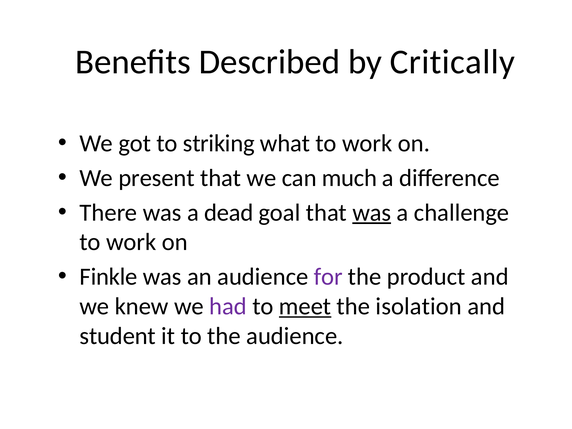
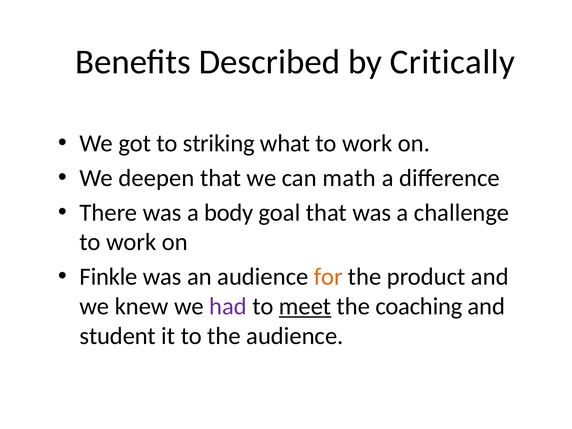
present: present -> deepen
much: much -> math
dead: dead -> body
was at (372, 213) underline: present -> none
for colour: purple -> orange
isolation: isolation -> coaching
